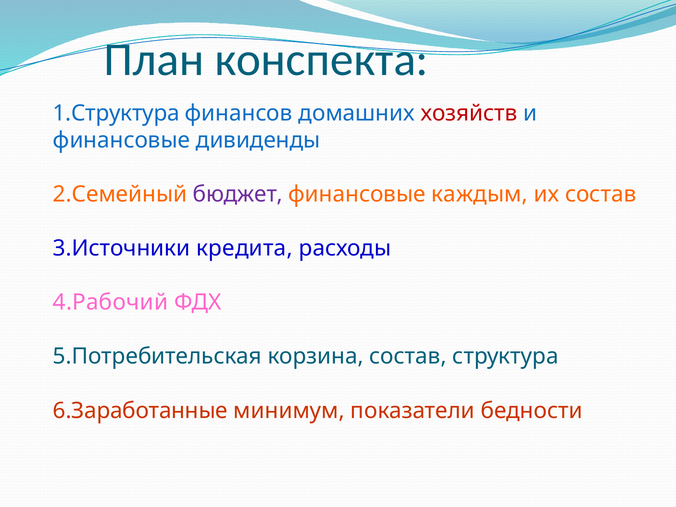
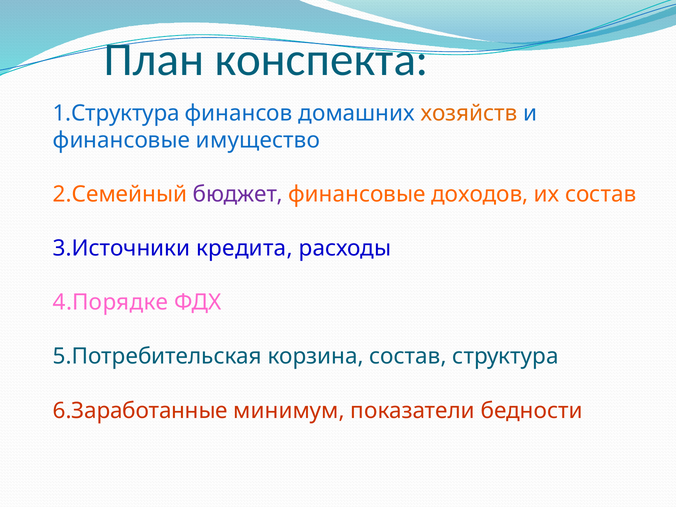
хозяйств colour: red -> orange
дивиденды: дивиденды -> имущество
каждым: каждым -> доходов
4.Рабочий: 4.Рабочий -> 4.Порядке
